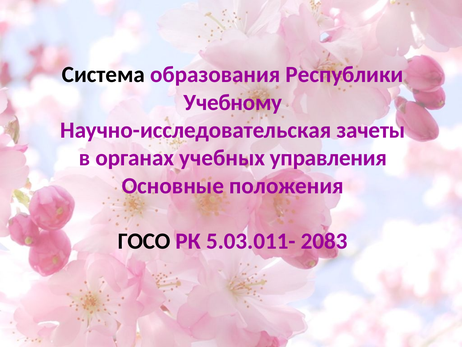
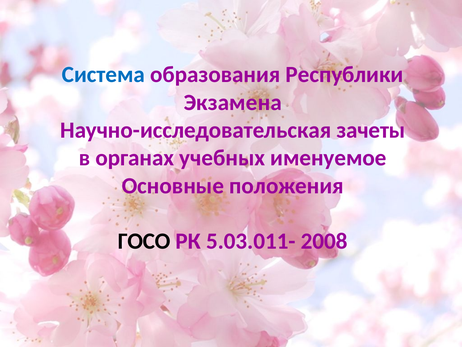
Система colour: black -> blue
Учебному: Учебному -> Экзамена
управления: управления -> именуемое
2083: 2083 -> 2008
